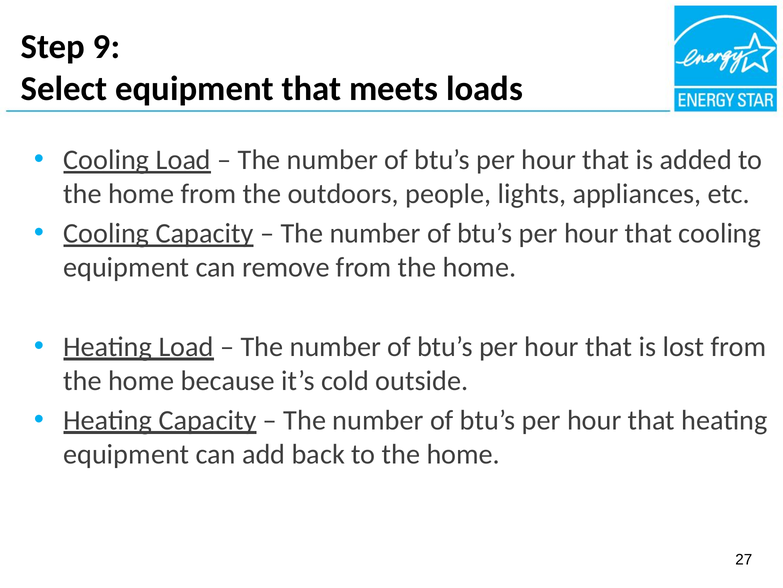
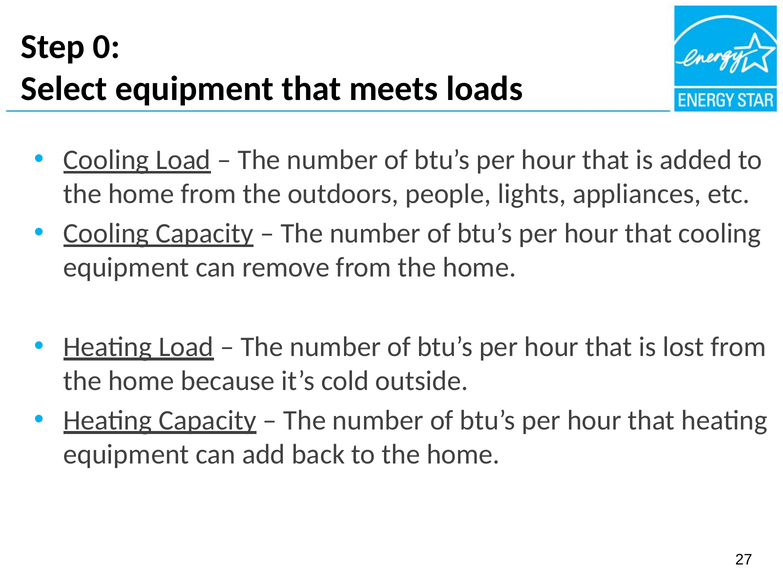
9: 9 -> 0
